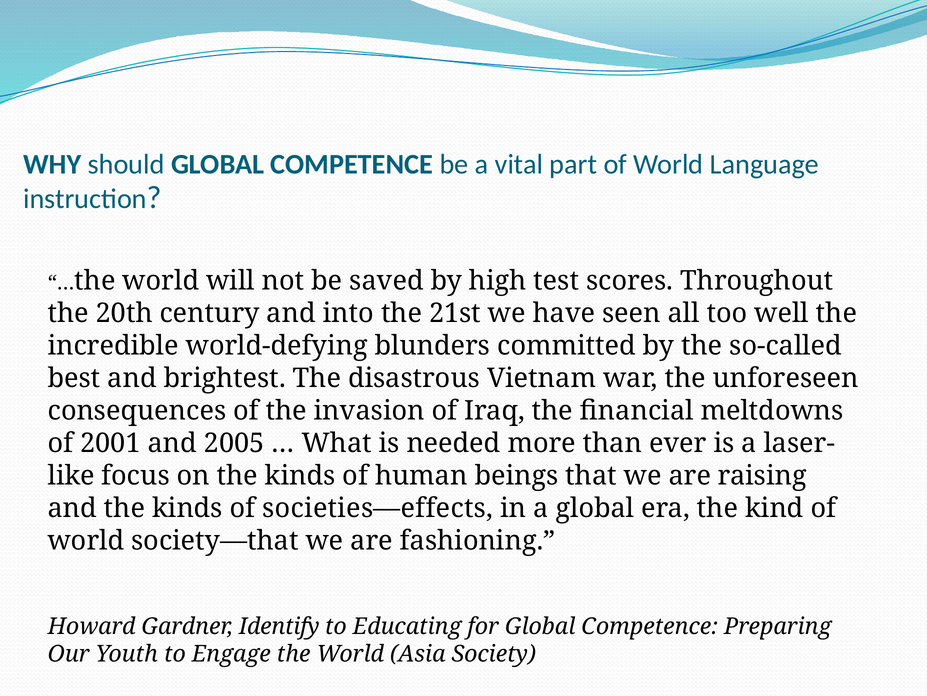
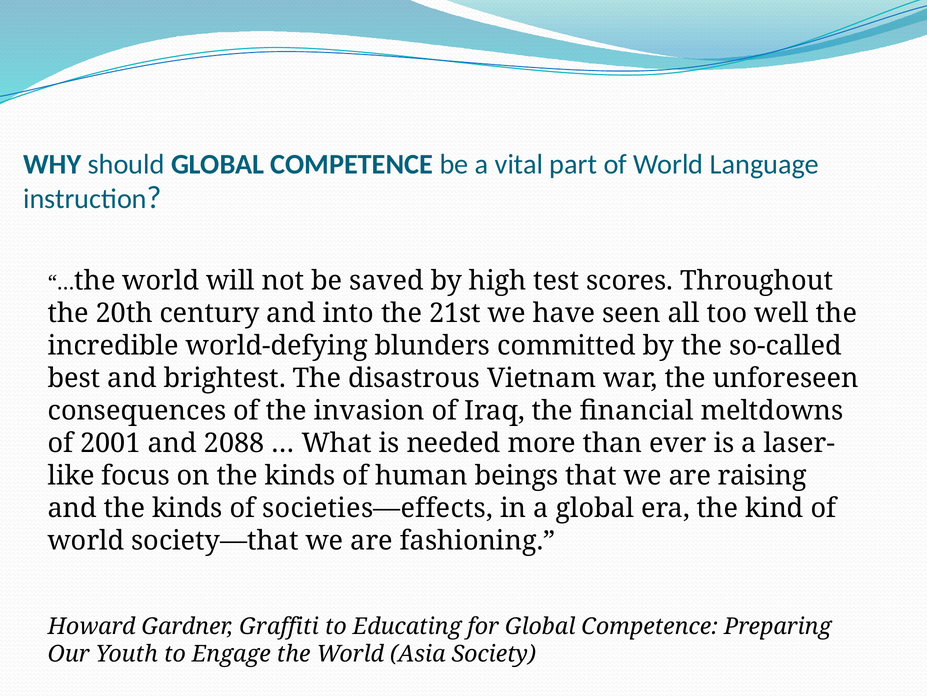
2005: 2005 -> 2088
Identify: Identify -> Graffiti
